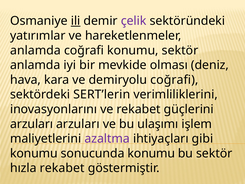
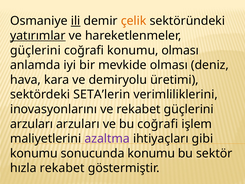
çelik colour: purple -> orange
yatırımlar underline: none -> present
anlamda at (35, 50): anlamda -> güçlerini
konumu sektör: sektör -> olması
demiryolu coğrafi: coğrafi -> üretimi
SERT’lerin: SERT’lerin -> SETA’lerin
bu ulaşımı: ulaşımı -> coğrafi
